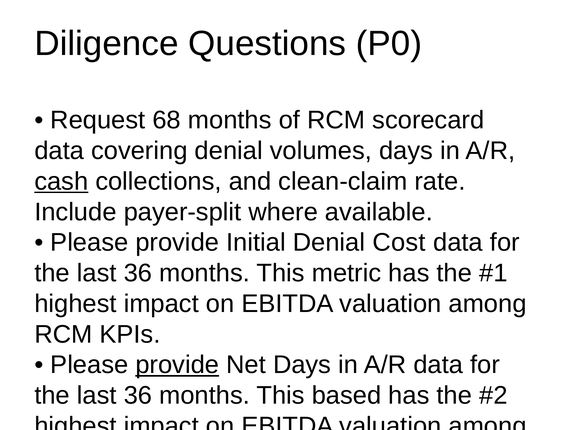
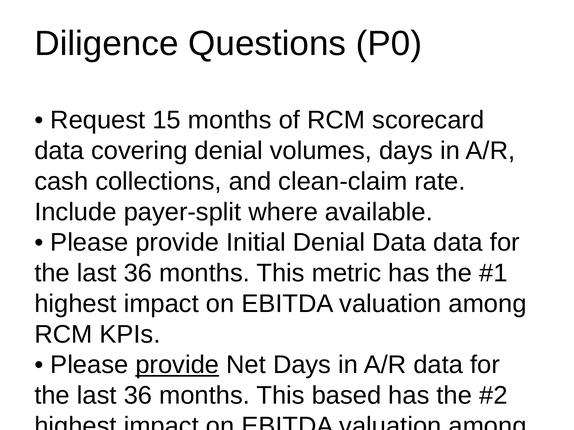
68: 68 -> 15
cash at (61, 182) underline: present -> none
Denial Cost: Cost -> Data
